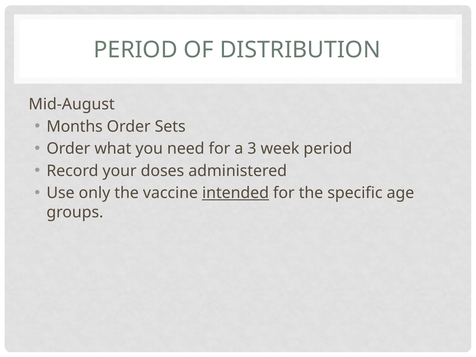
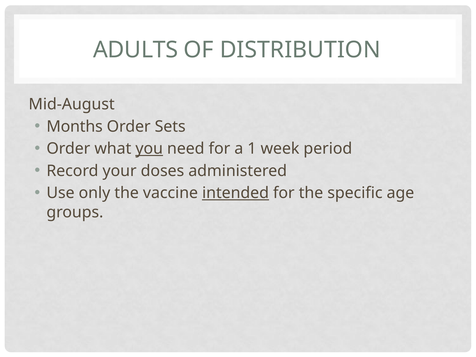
PERIOD at (136, 50): PERIOD -> ADULTS
you underline: none -> present
3: 3 -> 1
